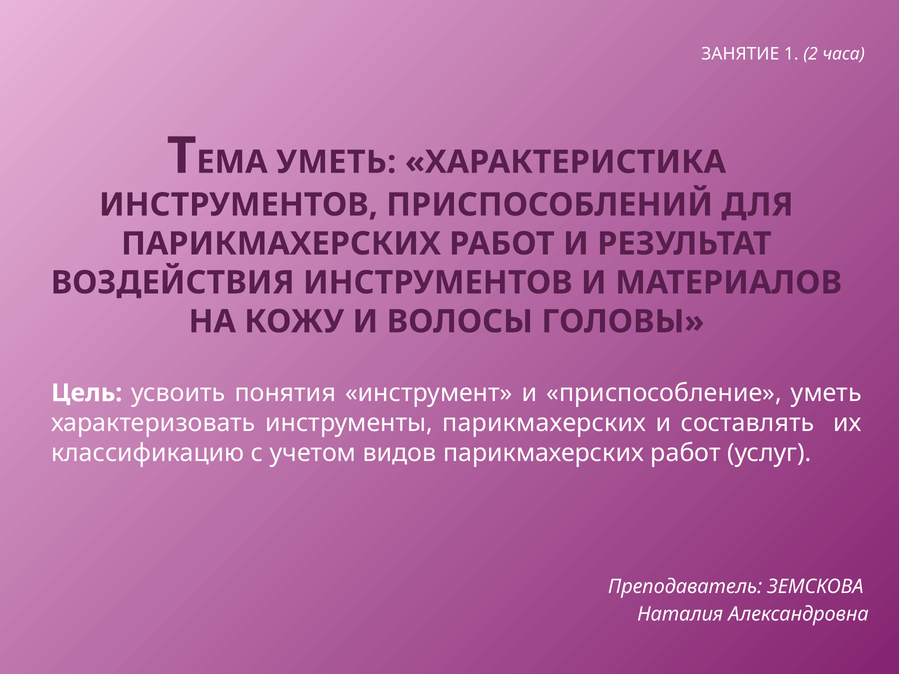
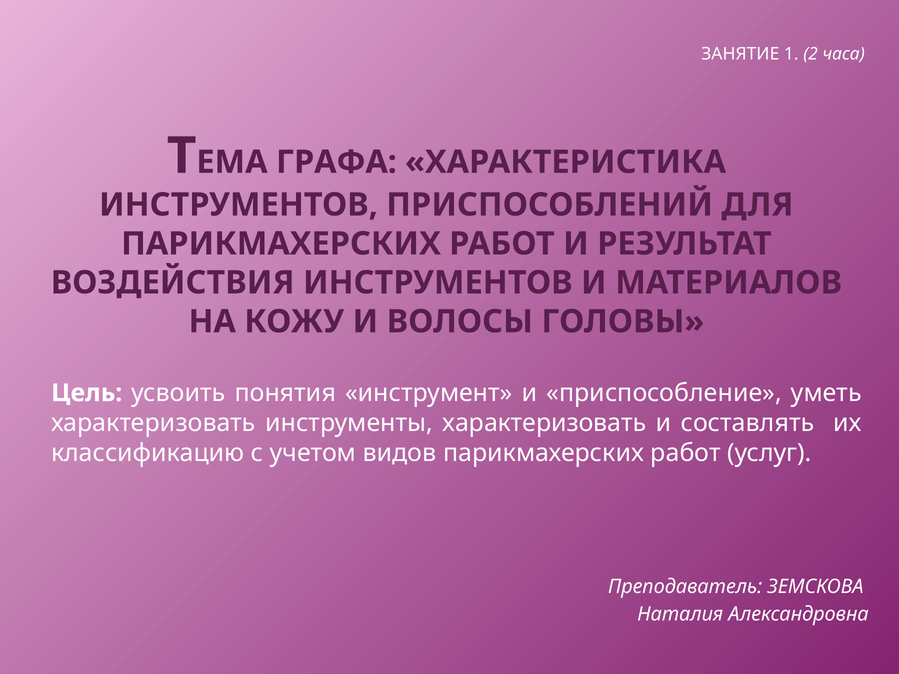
УМЕТЬ at (336, 162): УМЕТЬ -> ГРАФА
инструменты парикмахерских: парикмахерских -> характеризовать
